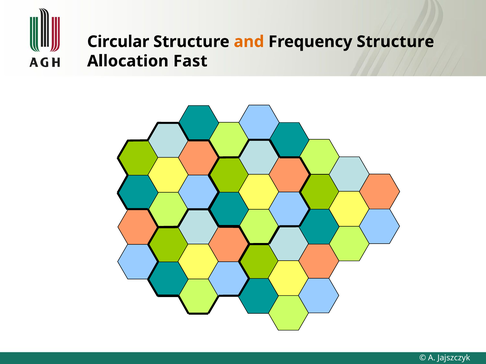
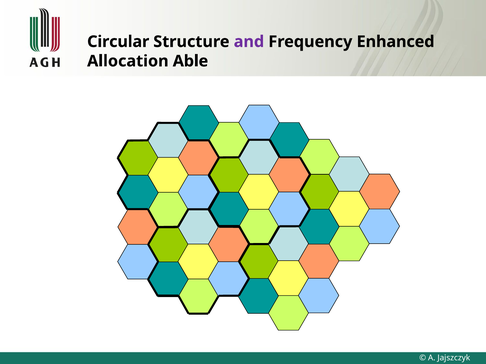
and colour: orange -> purple
Frequency Structure: Structure -> Enhanced
Fast: Fast -> Able
